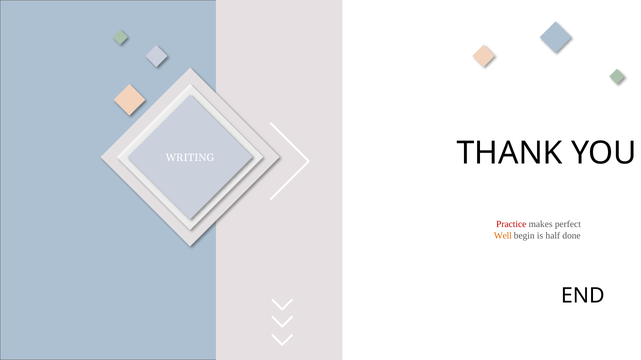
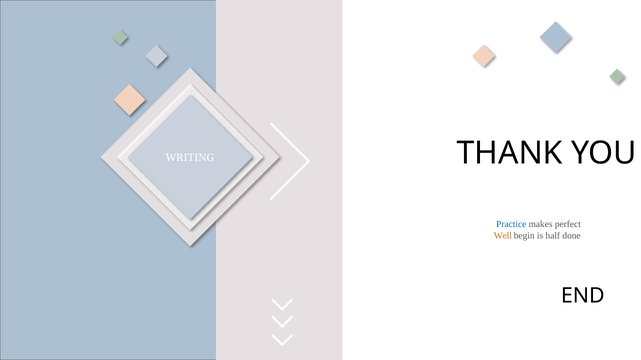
Practice colour: red -> blue
